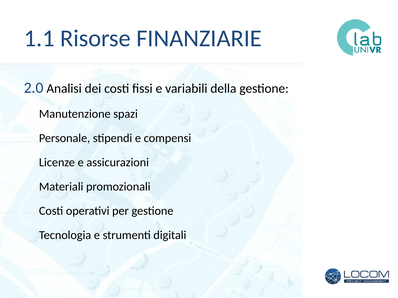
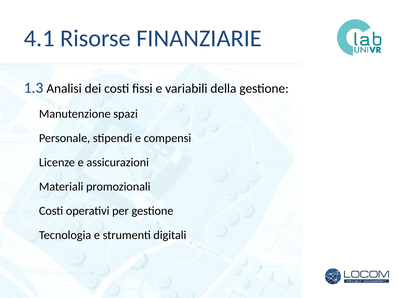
1.1: 1.1 -> 4.1
2.0: 2.0 -> 1.3
